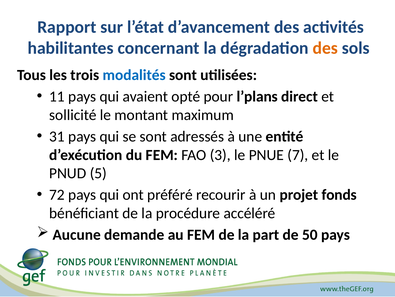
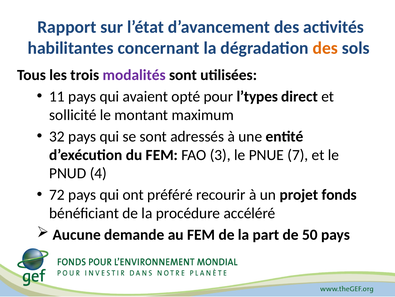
modalités colour: blue -> purple
l’plans: l’plans -> l’types
31: 31 -> 32
5: 5 -> 4
